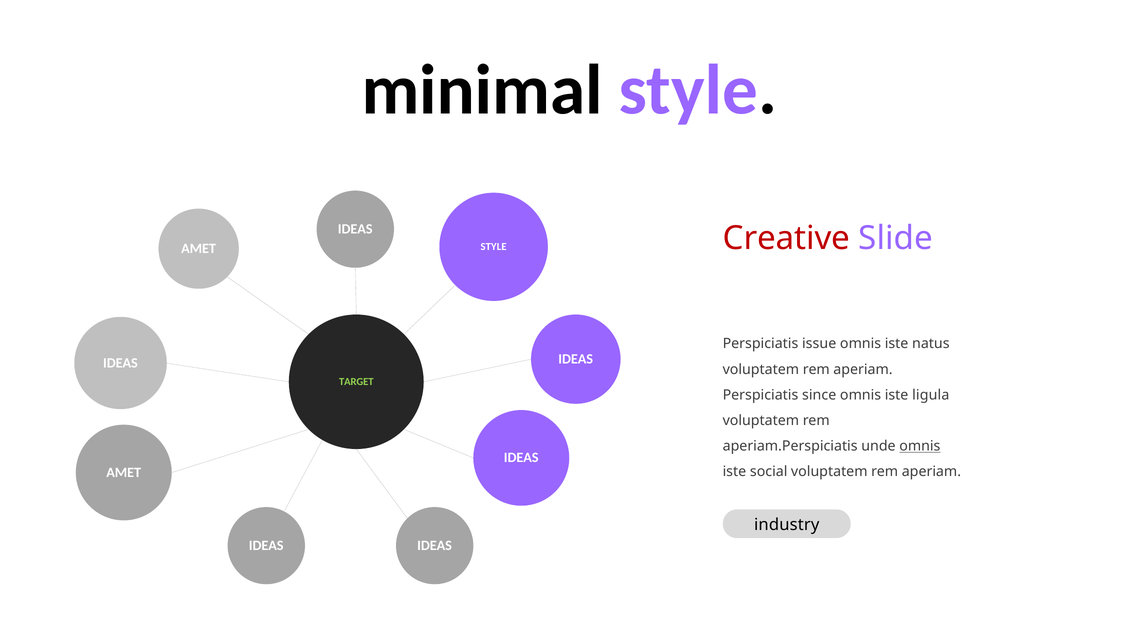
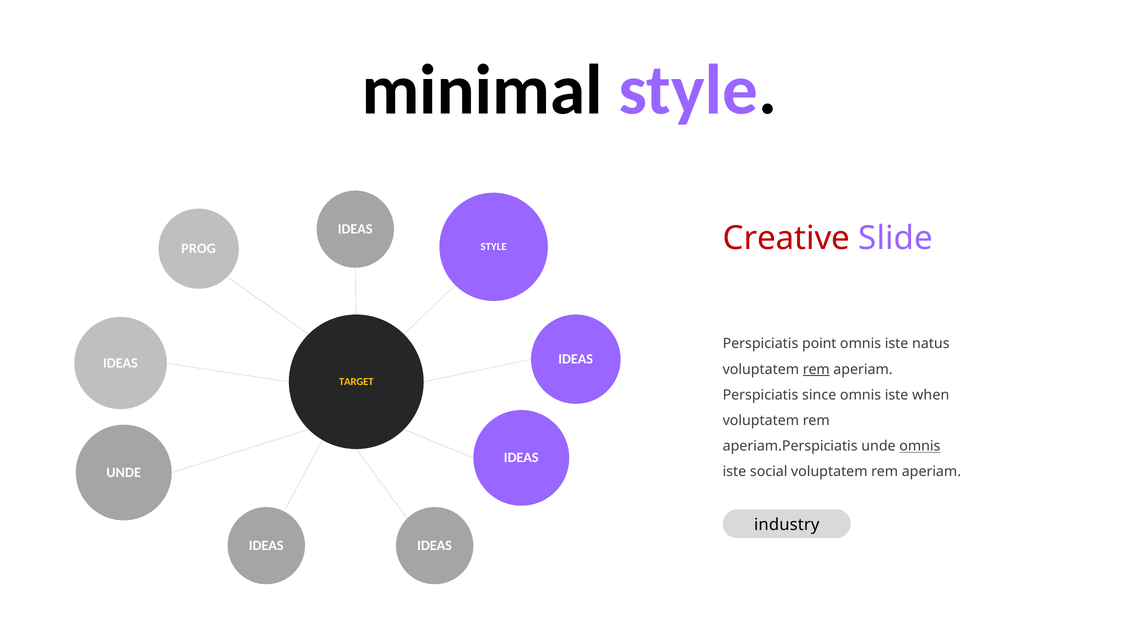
AMET at (199, 249): AMET -> PROG
issue: issue -> point
rem at (816, 369) underline: none -> present
TARGET colour: light green -> yellow
ligula: ligula -> when
AMET at (124, 472): AMET -> UNDE
